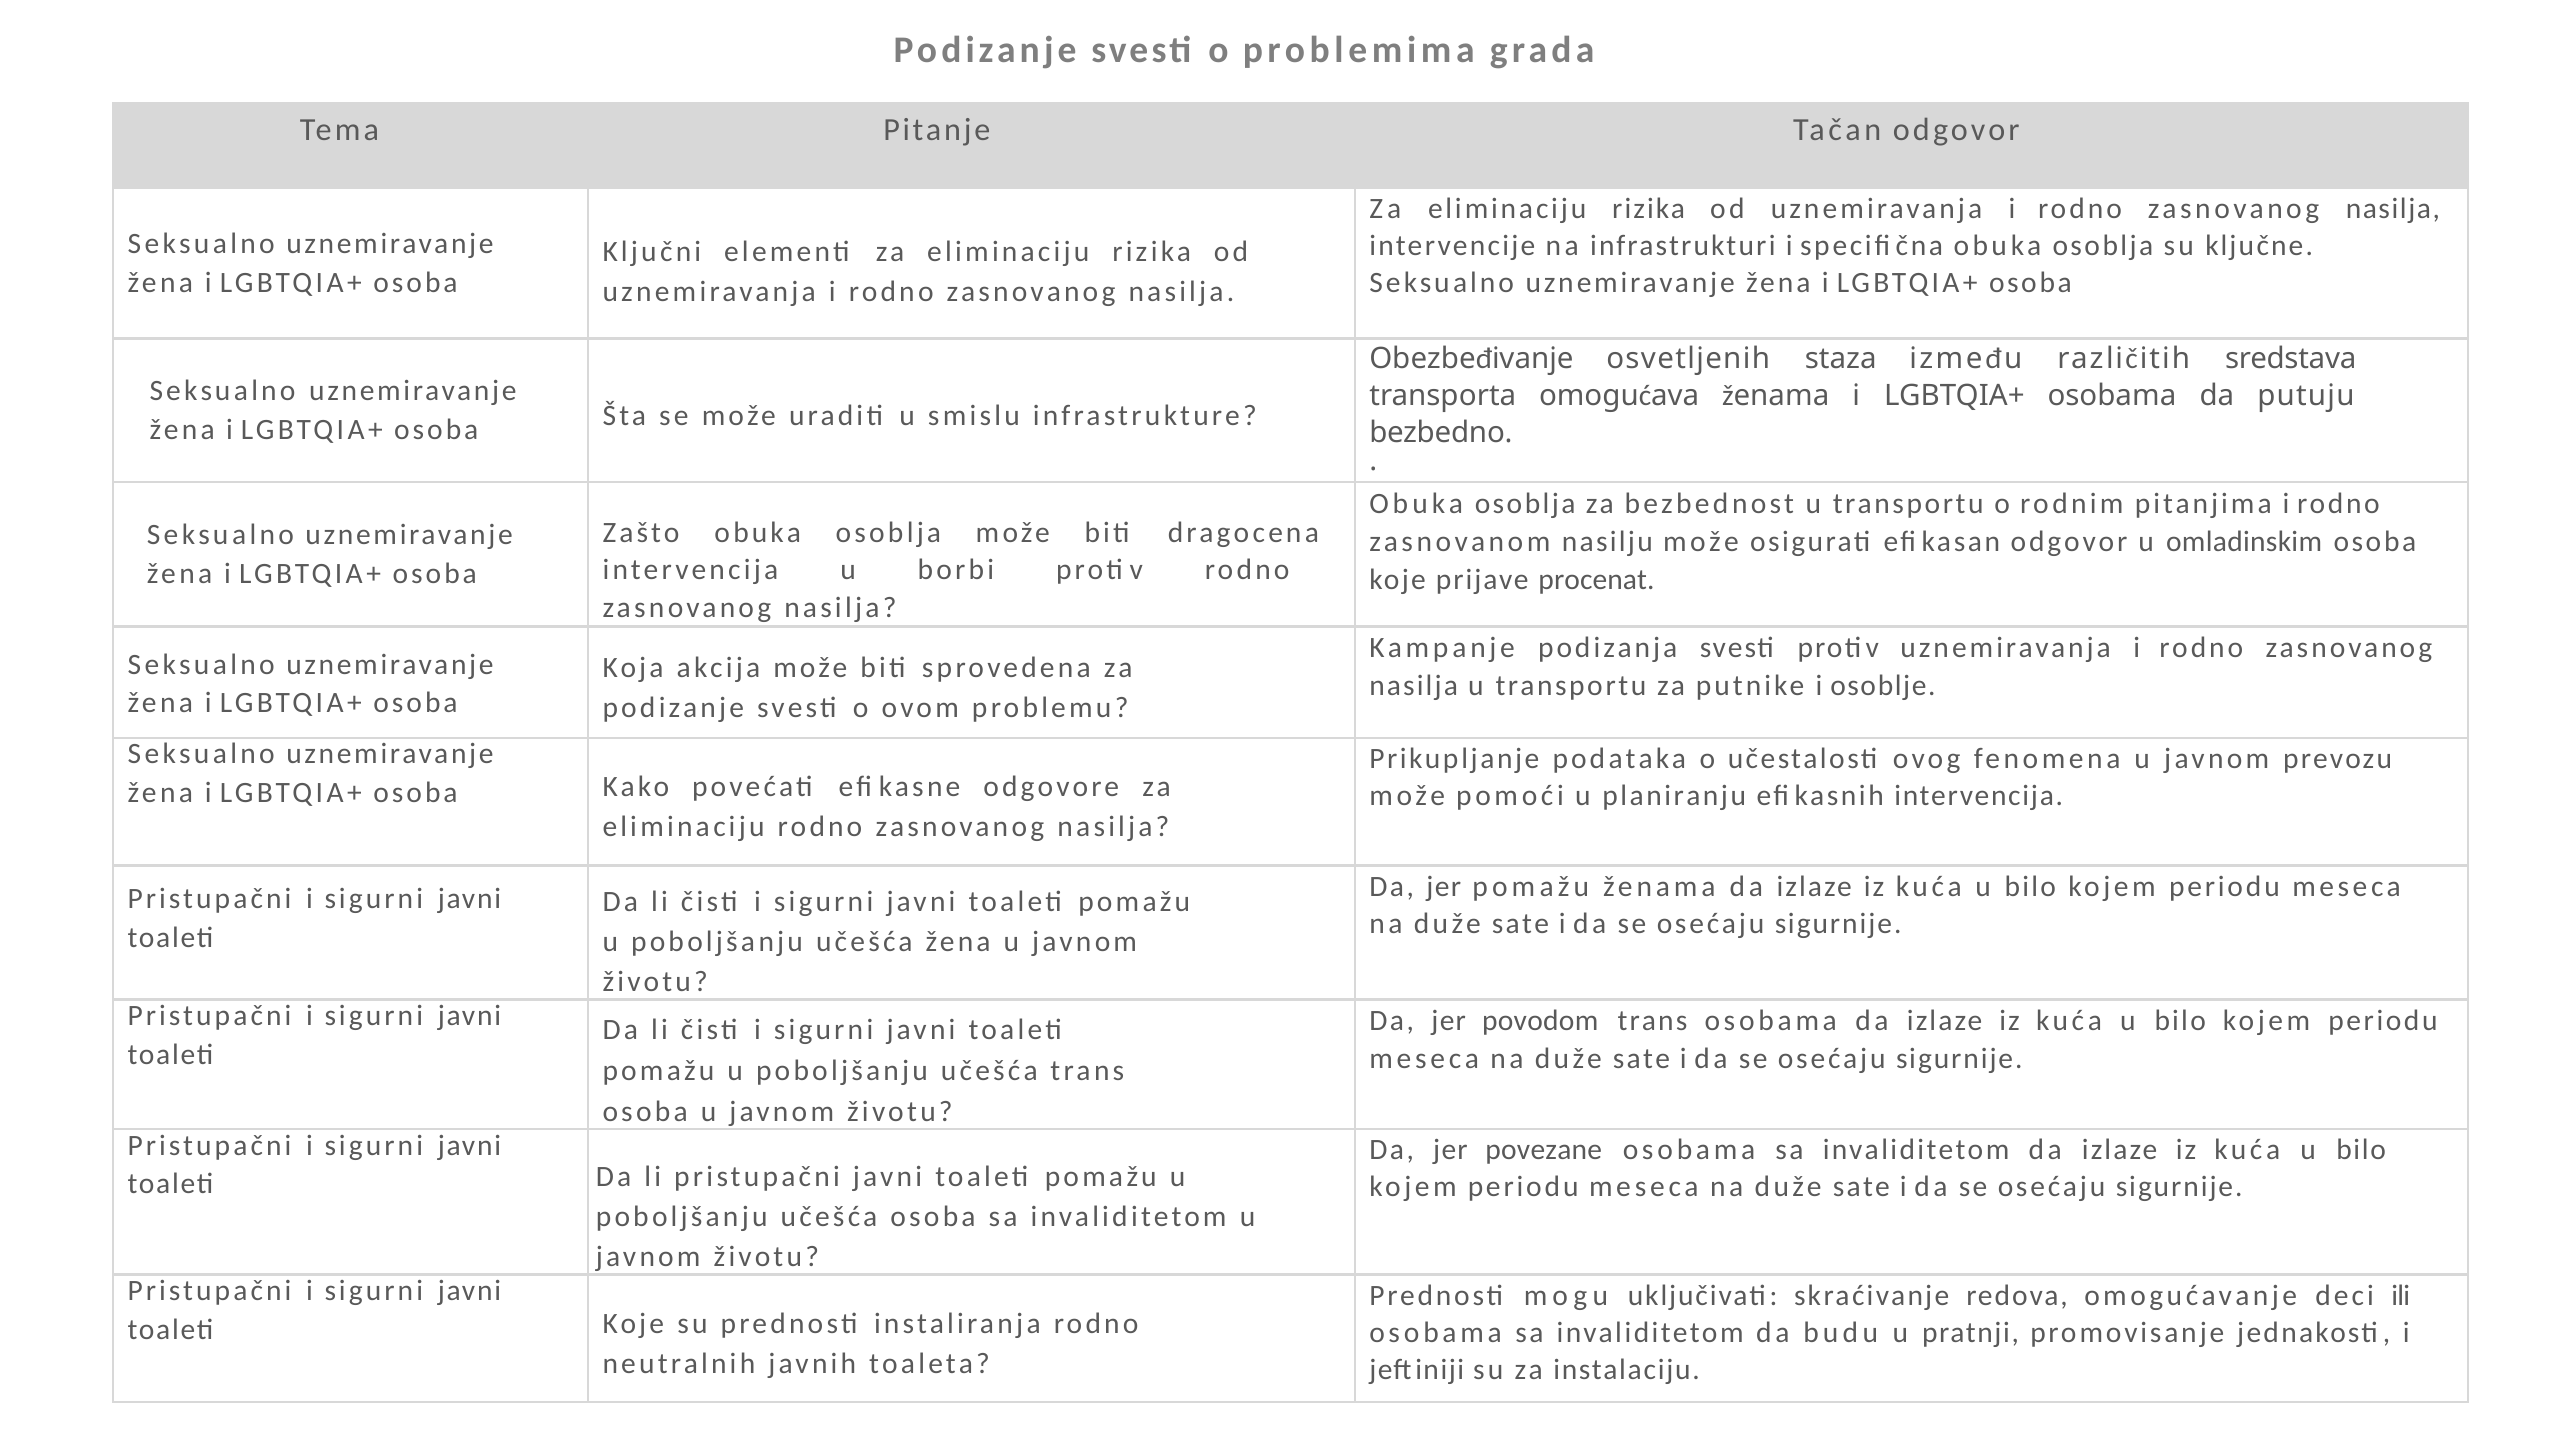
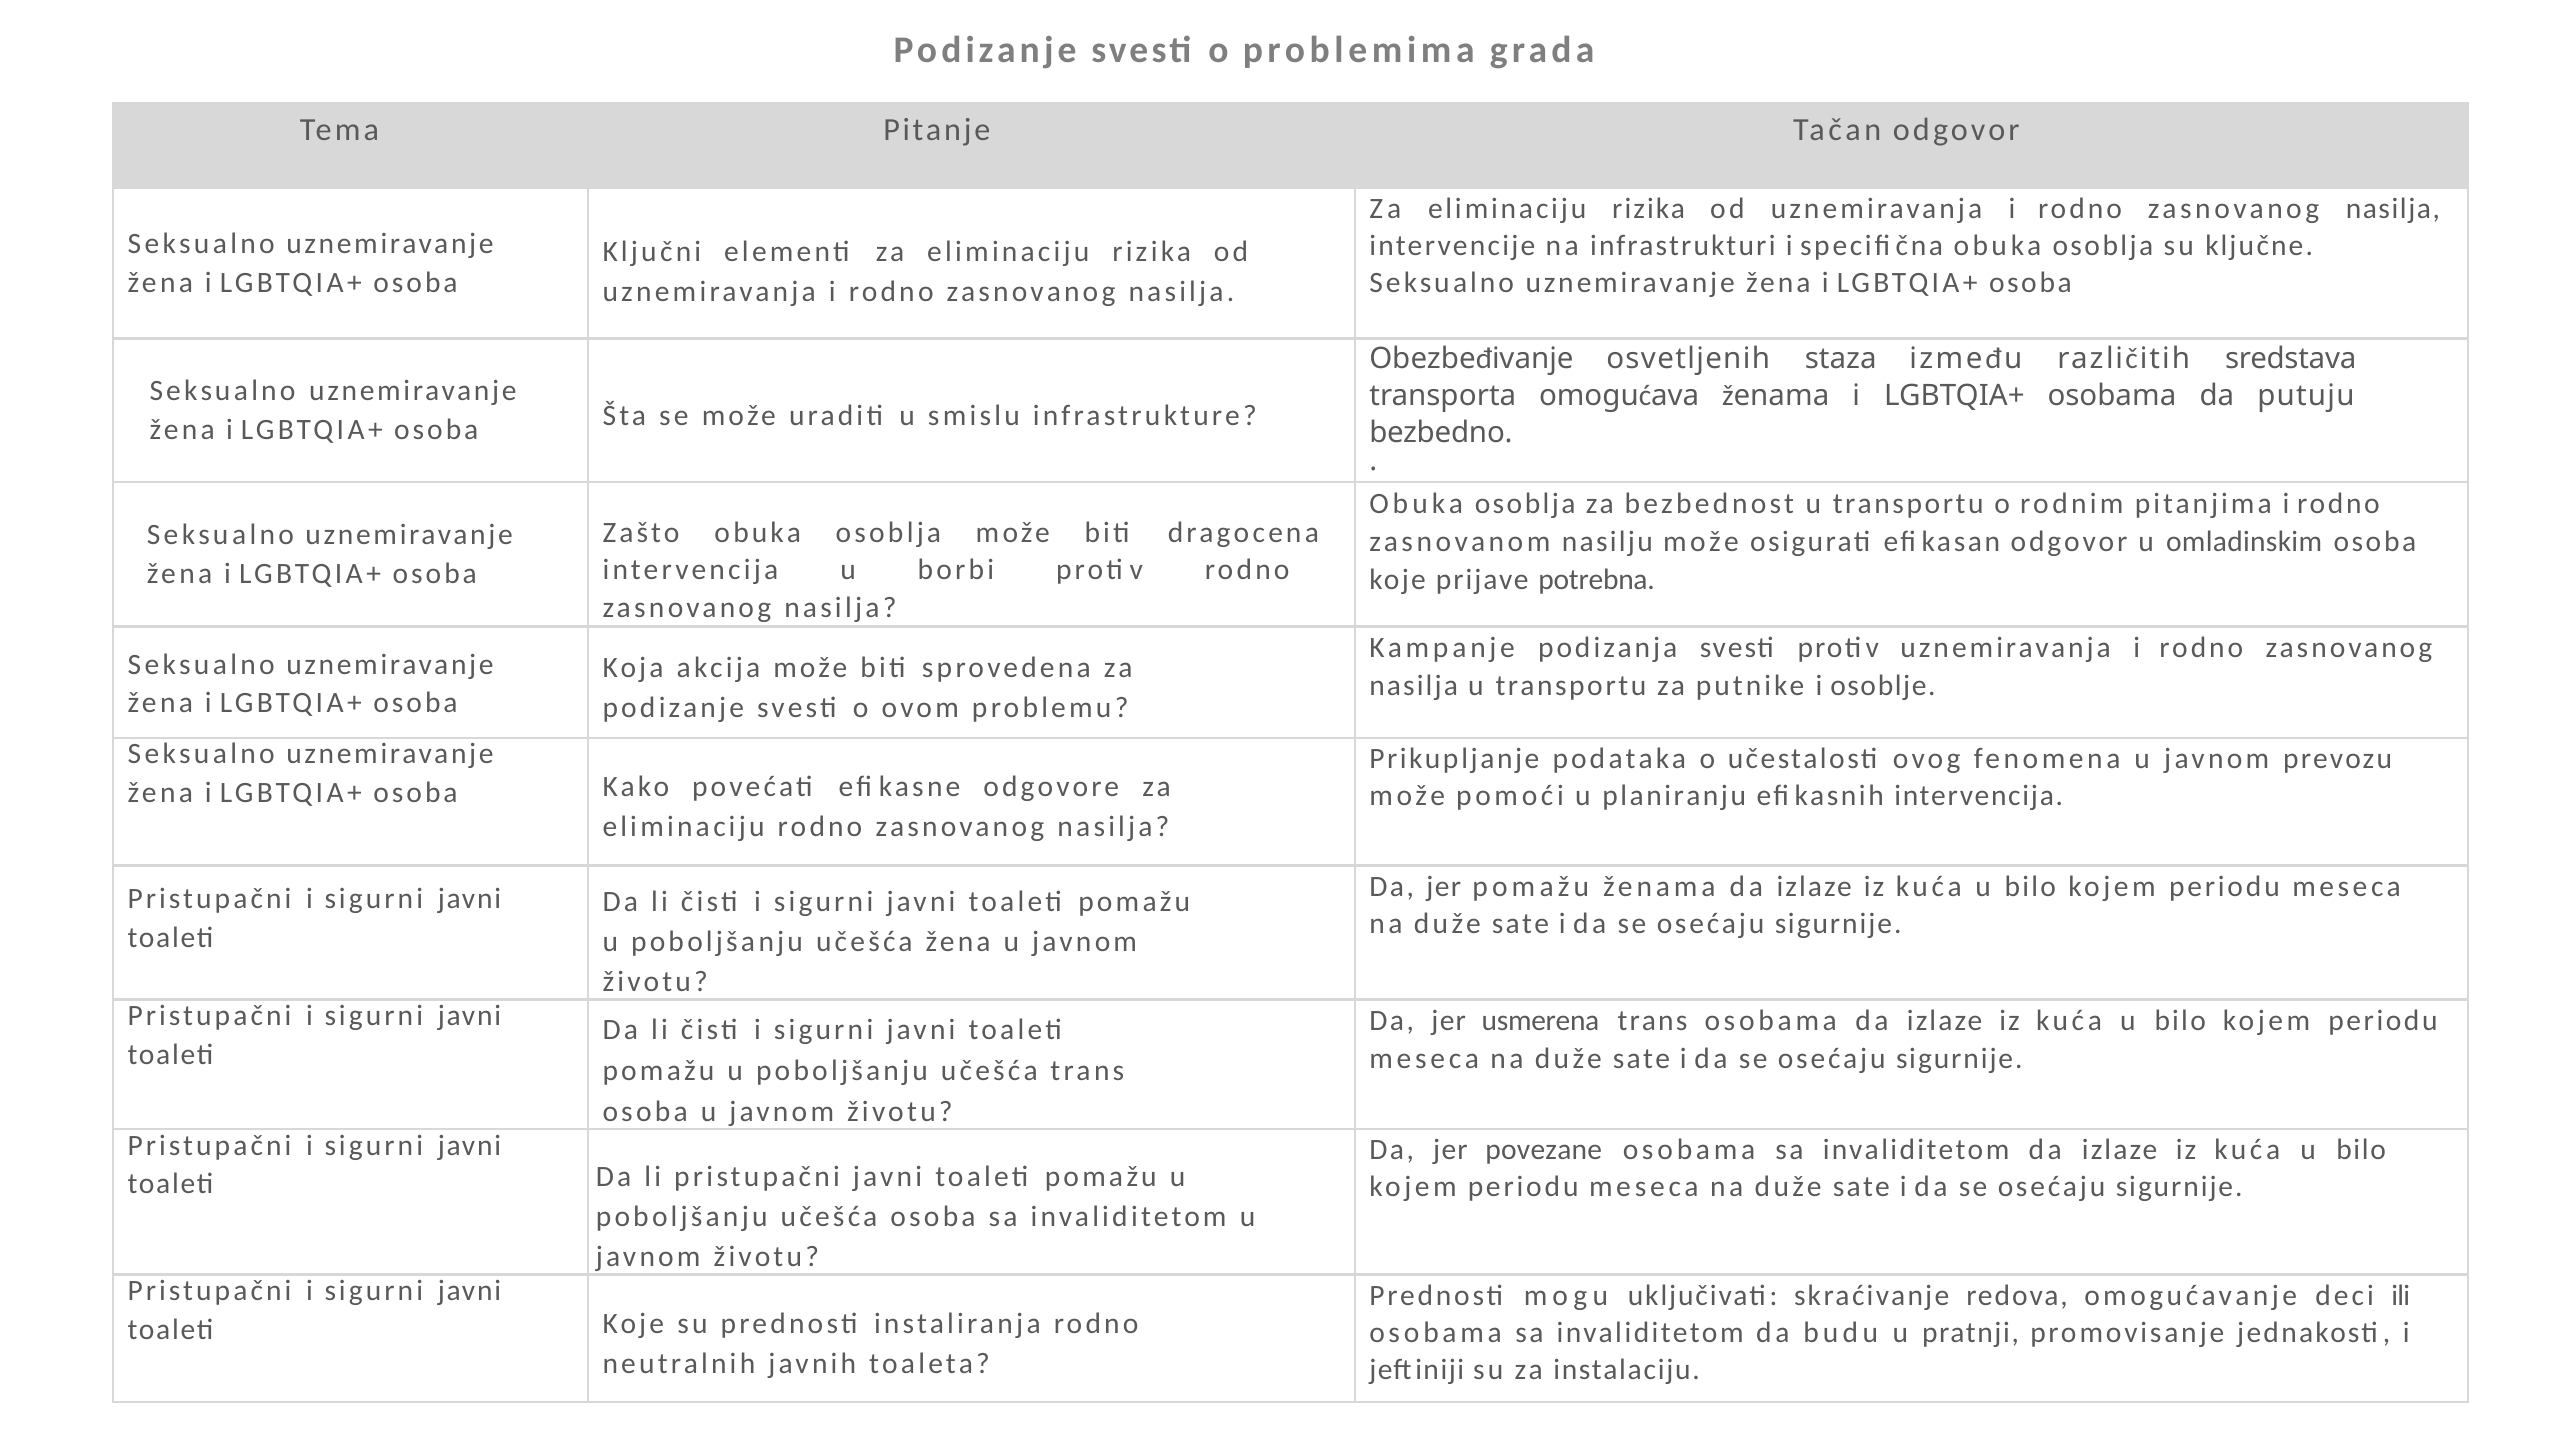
procenat: procenat -> potrebna
povodom: povodom -> usmerena
